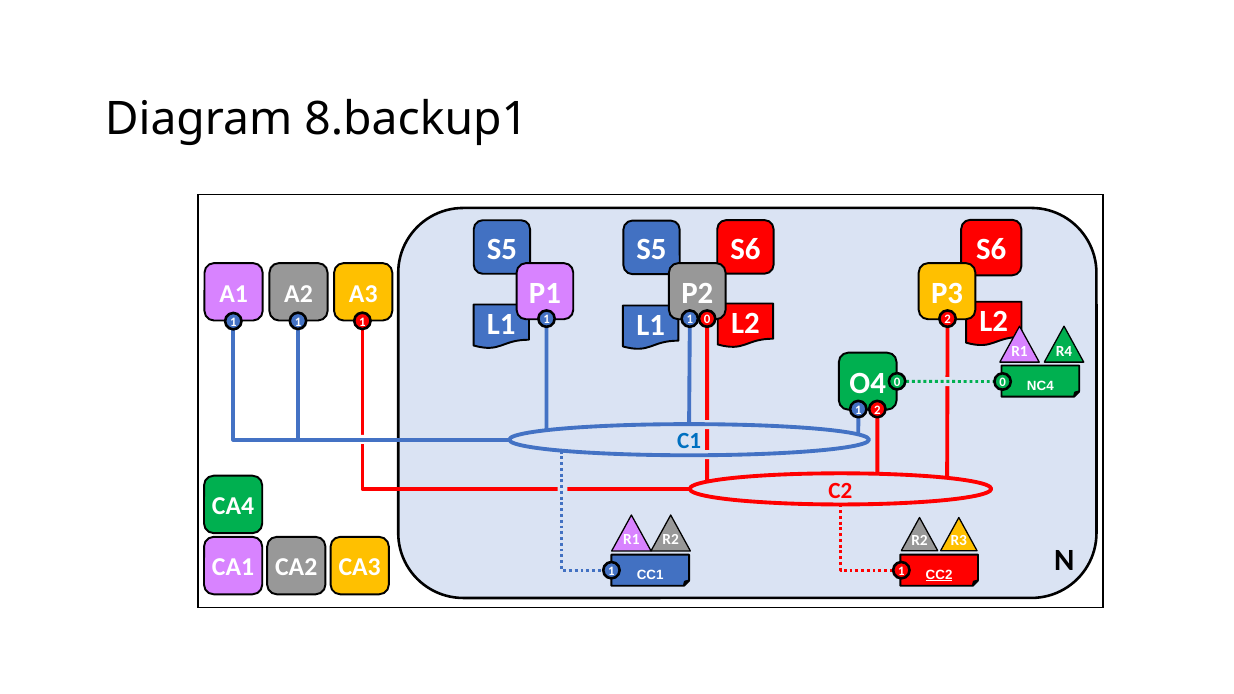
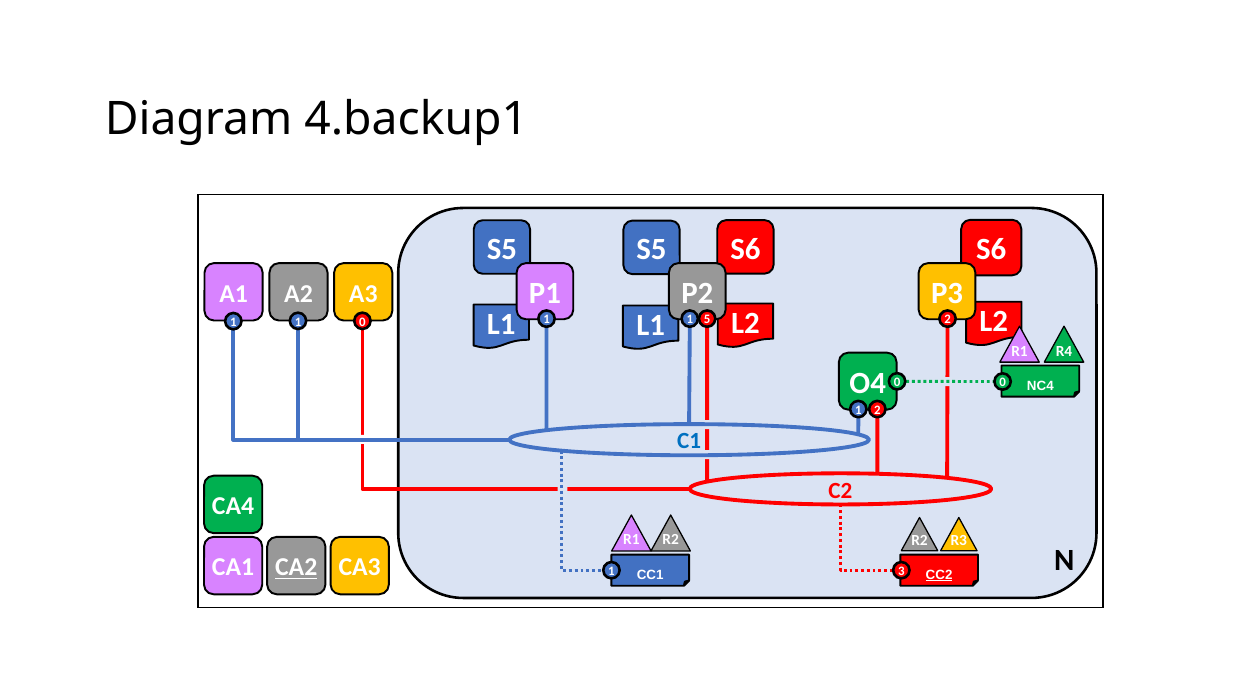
8.backup1: 8.backup1 -> 4.backup1
1 0: 0 -> 5
1 at (362, 322): 1 -> 0
CA2 underline: none -> present
1 at (901, 571): 1 -> 3
